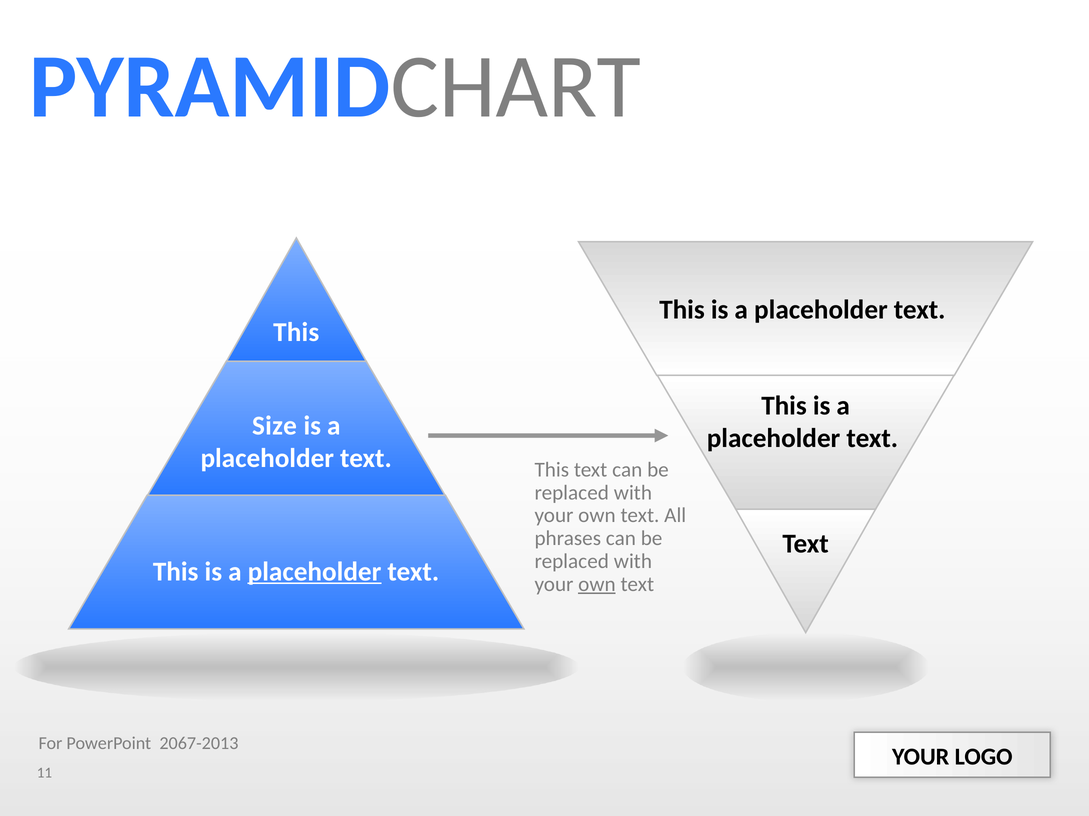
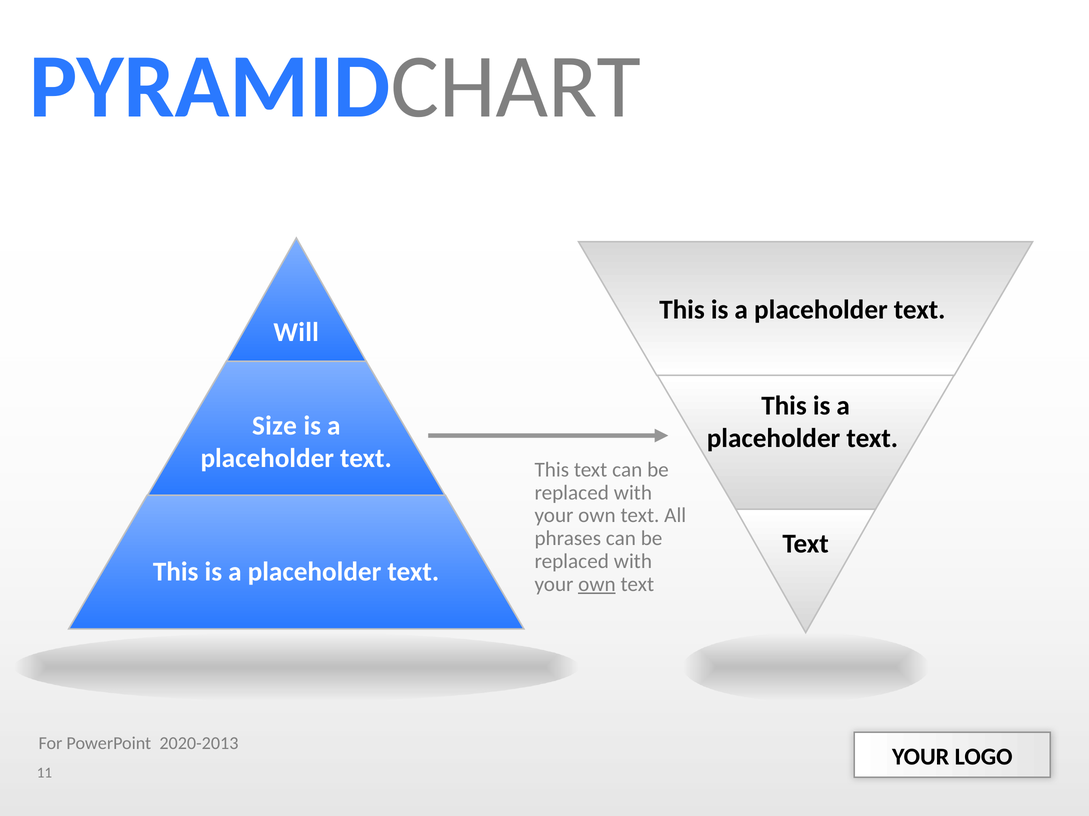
This at (296, 333): This -> Will
placeholder at (315, 572) underline: present -> none
2067-2013: 2067-2013 -> 2020-2013
